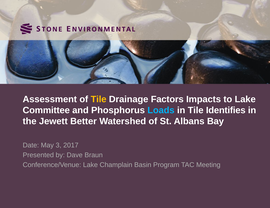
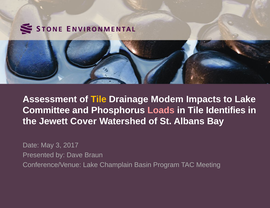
Factors: Factors -> Modem
Loads colour: light blue -> pink
Better: Better -> Cover
